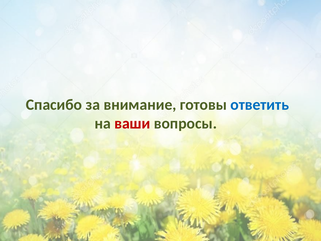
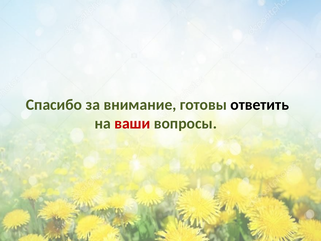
ответить colour: blue -> black
